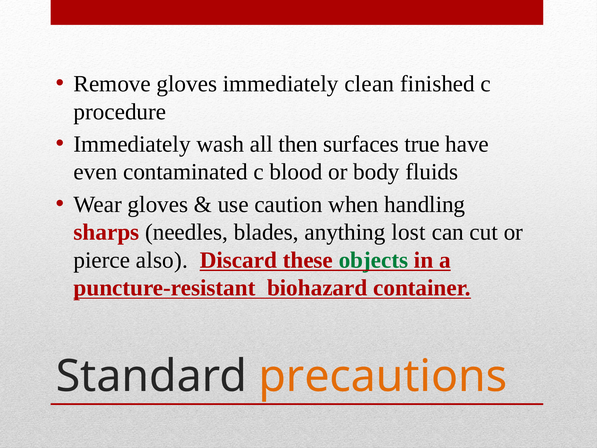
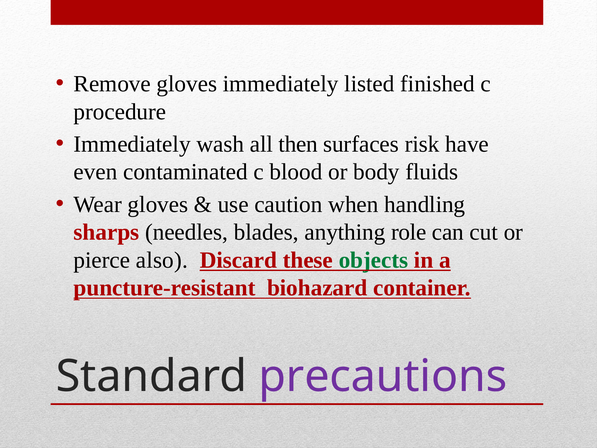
clean: clean -> listed
true: true -> risk
lost: lost -> role
precautions colour: orange -> purple
